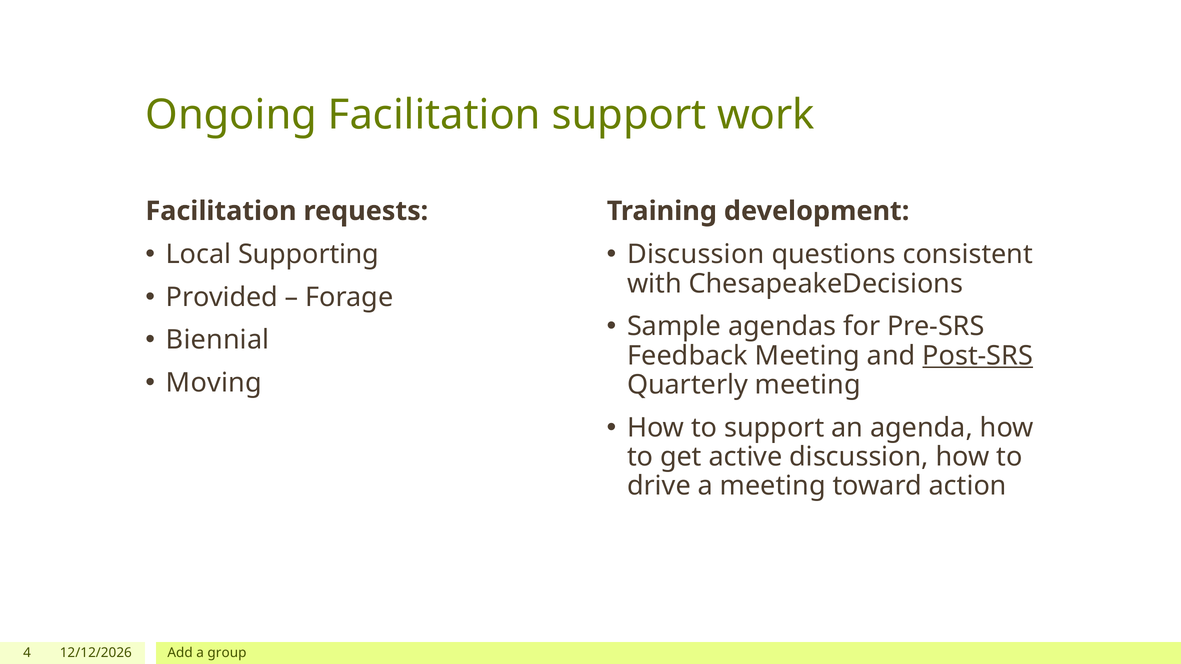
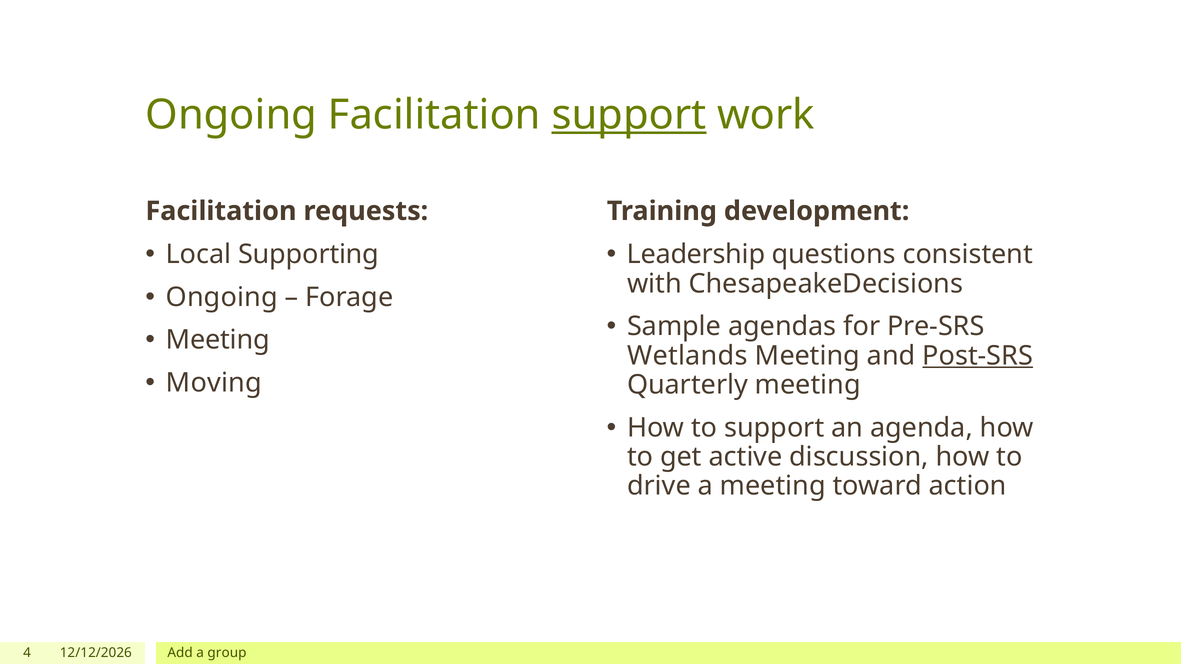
support at (629, 115) underline: none -> present
Discussion at (696, 255): Discussion -> Leadership
Provided at (222, 297): Provided -> Ongoing
Biennial at (218, 340): Biennial -> Meeting
Feedback: Feedback -> Wetlands
